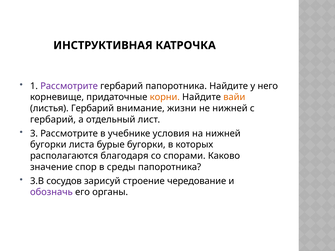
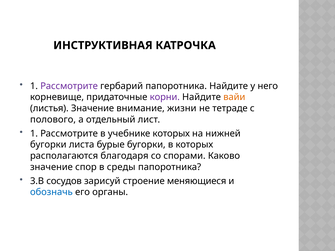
корни colour: orange -> purple
листья Гербарий: Гербарий -> Значение
не нижней: нижней -> тетраде
гербарий at (53, 120): гербарий -> полового
3 at (34, 134): 3 -> 1
учебнике условия: условия -> которых
чередование: чередование -> меняющиеся
обозначь colour: purple -> blue
